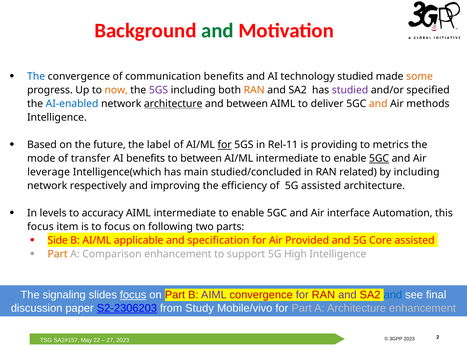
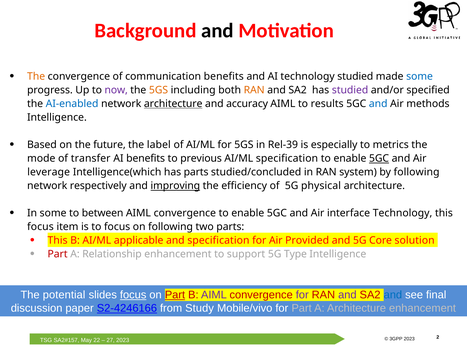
and at (217, 31) colour: green -> black
The at (36, 76) colour: blue -> orange
some at (420, 76) colour: orange -> blue
now colour: orange -> purple
5GS at (159, 90) colour: purple -> orange
and between: between -> accuracy
deliver: deliver -> results
and at (378, 104) colour: orange -> blue
for at (225, 145) underline: present -> none
Rel-11: Rel-11 -> Rel-39
providing: providing -> especially
to between: between -> previous
AI/ML intermediate: intermediate -> specification
has main: main -> parts
related: related -> system
by including: including -> following
improving underline: none -> present
5G assisted: assisted -> physical
In levels: levels -> some
accuracy: accuracy -> between
intermediate at (185, 213): intermediate -> convergence
interface Automation: Automation -> Technology
Side at (58, 241): Side -> This
Core assisted: assisted -> solution
Part at (58, 254) colour: orange -> red
Comparison: Comparison -> Relationship
High: High -> Type
signaling: signaling -> potential
Part at (175, 295) underline: none -> present
S2-2306203: S2-2306203 -> S2-4246166
